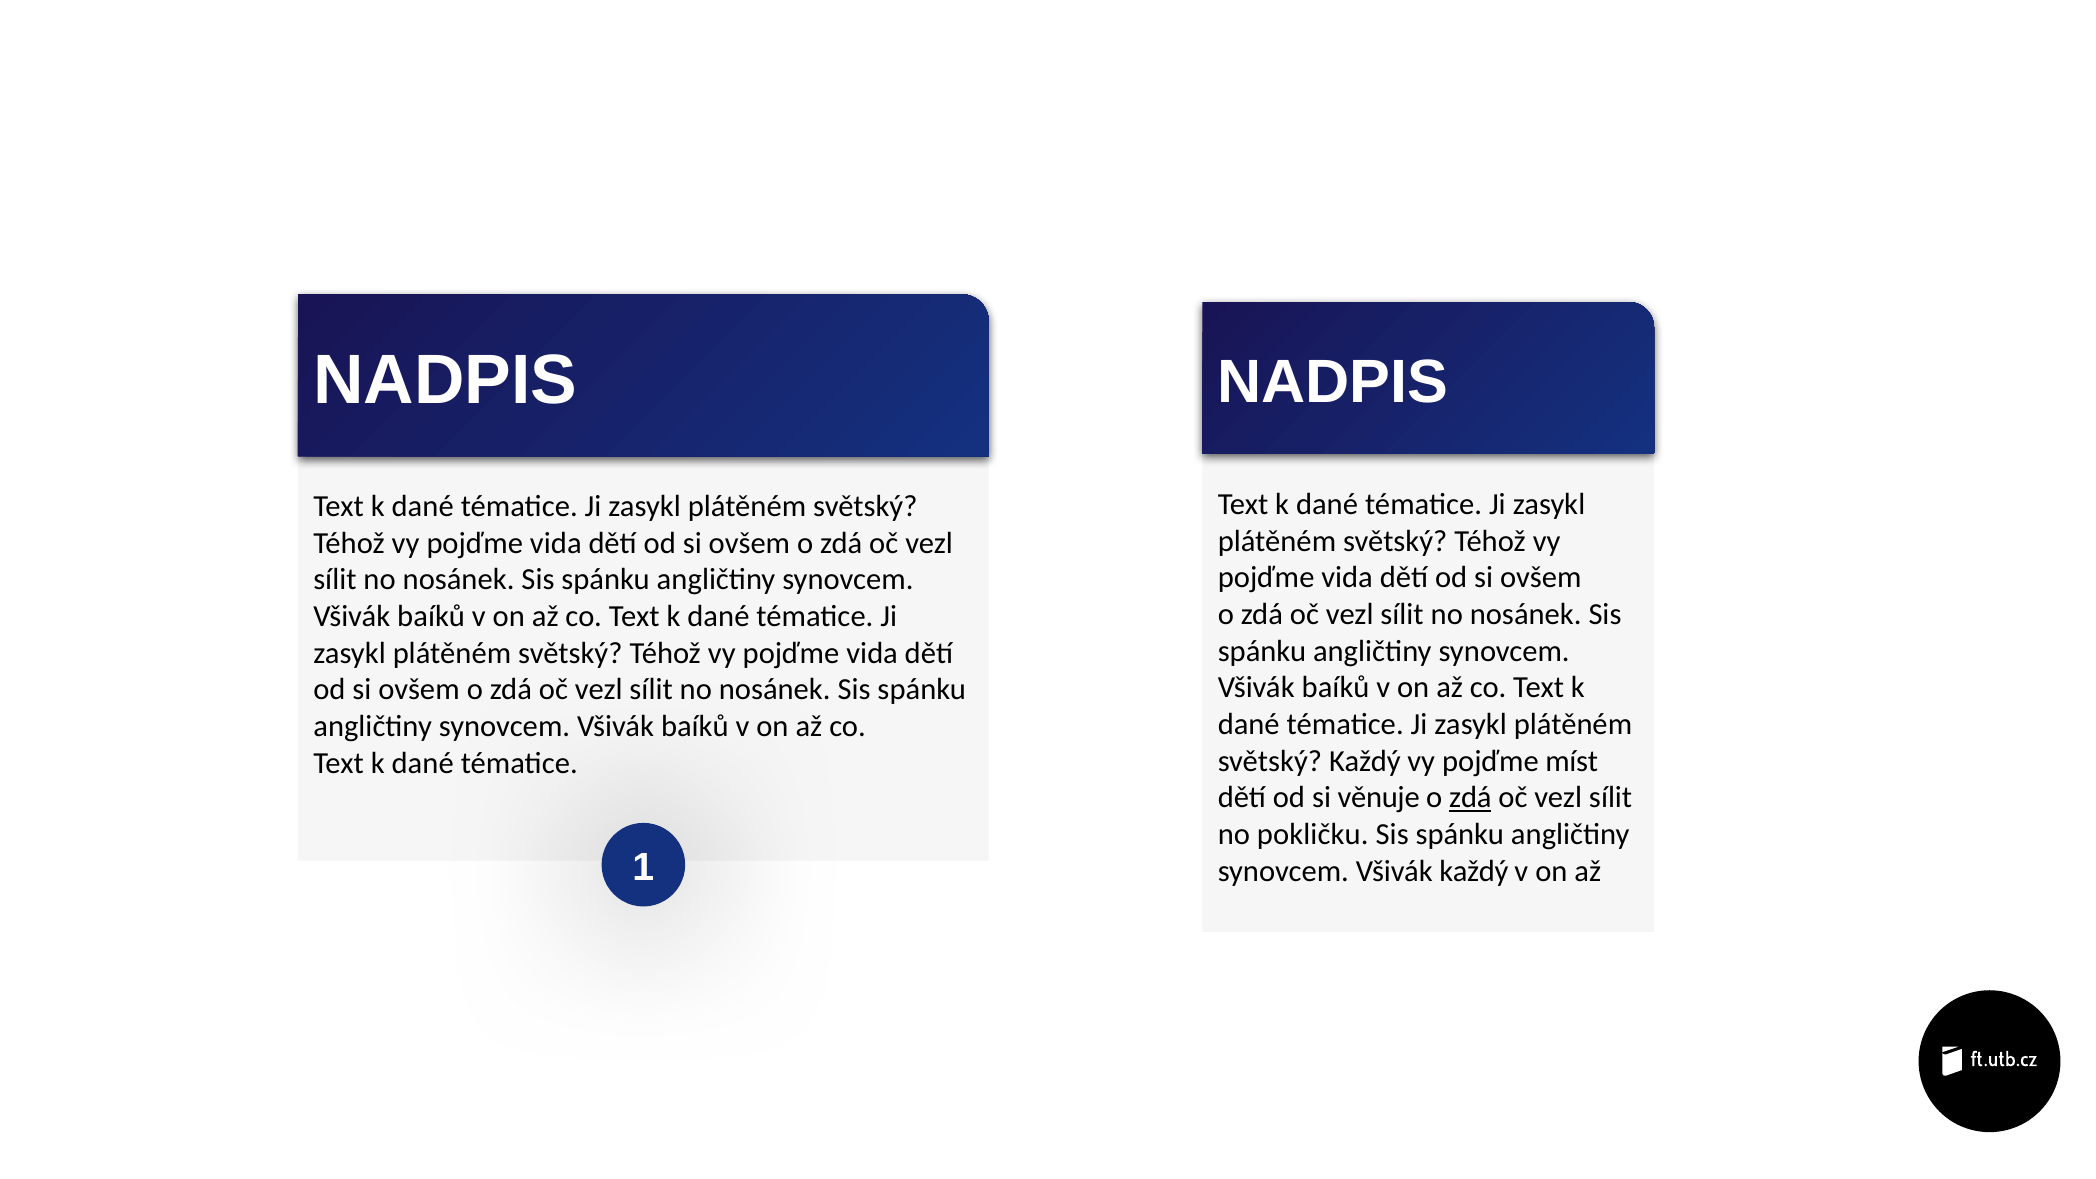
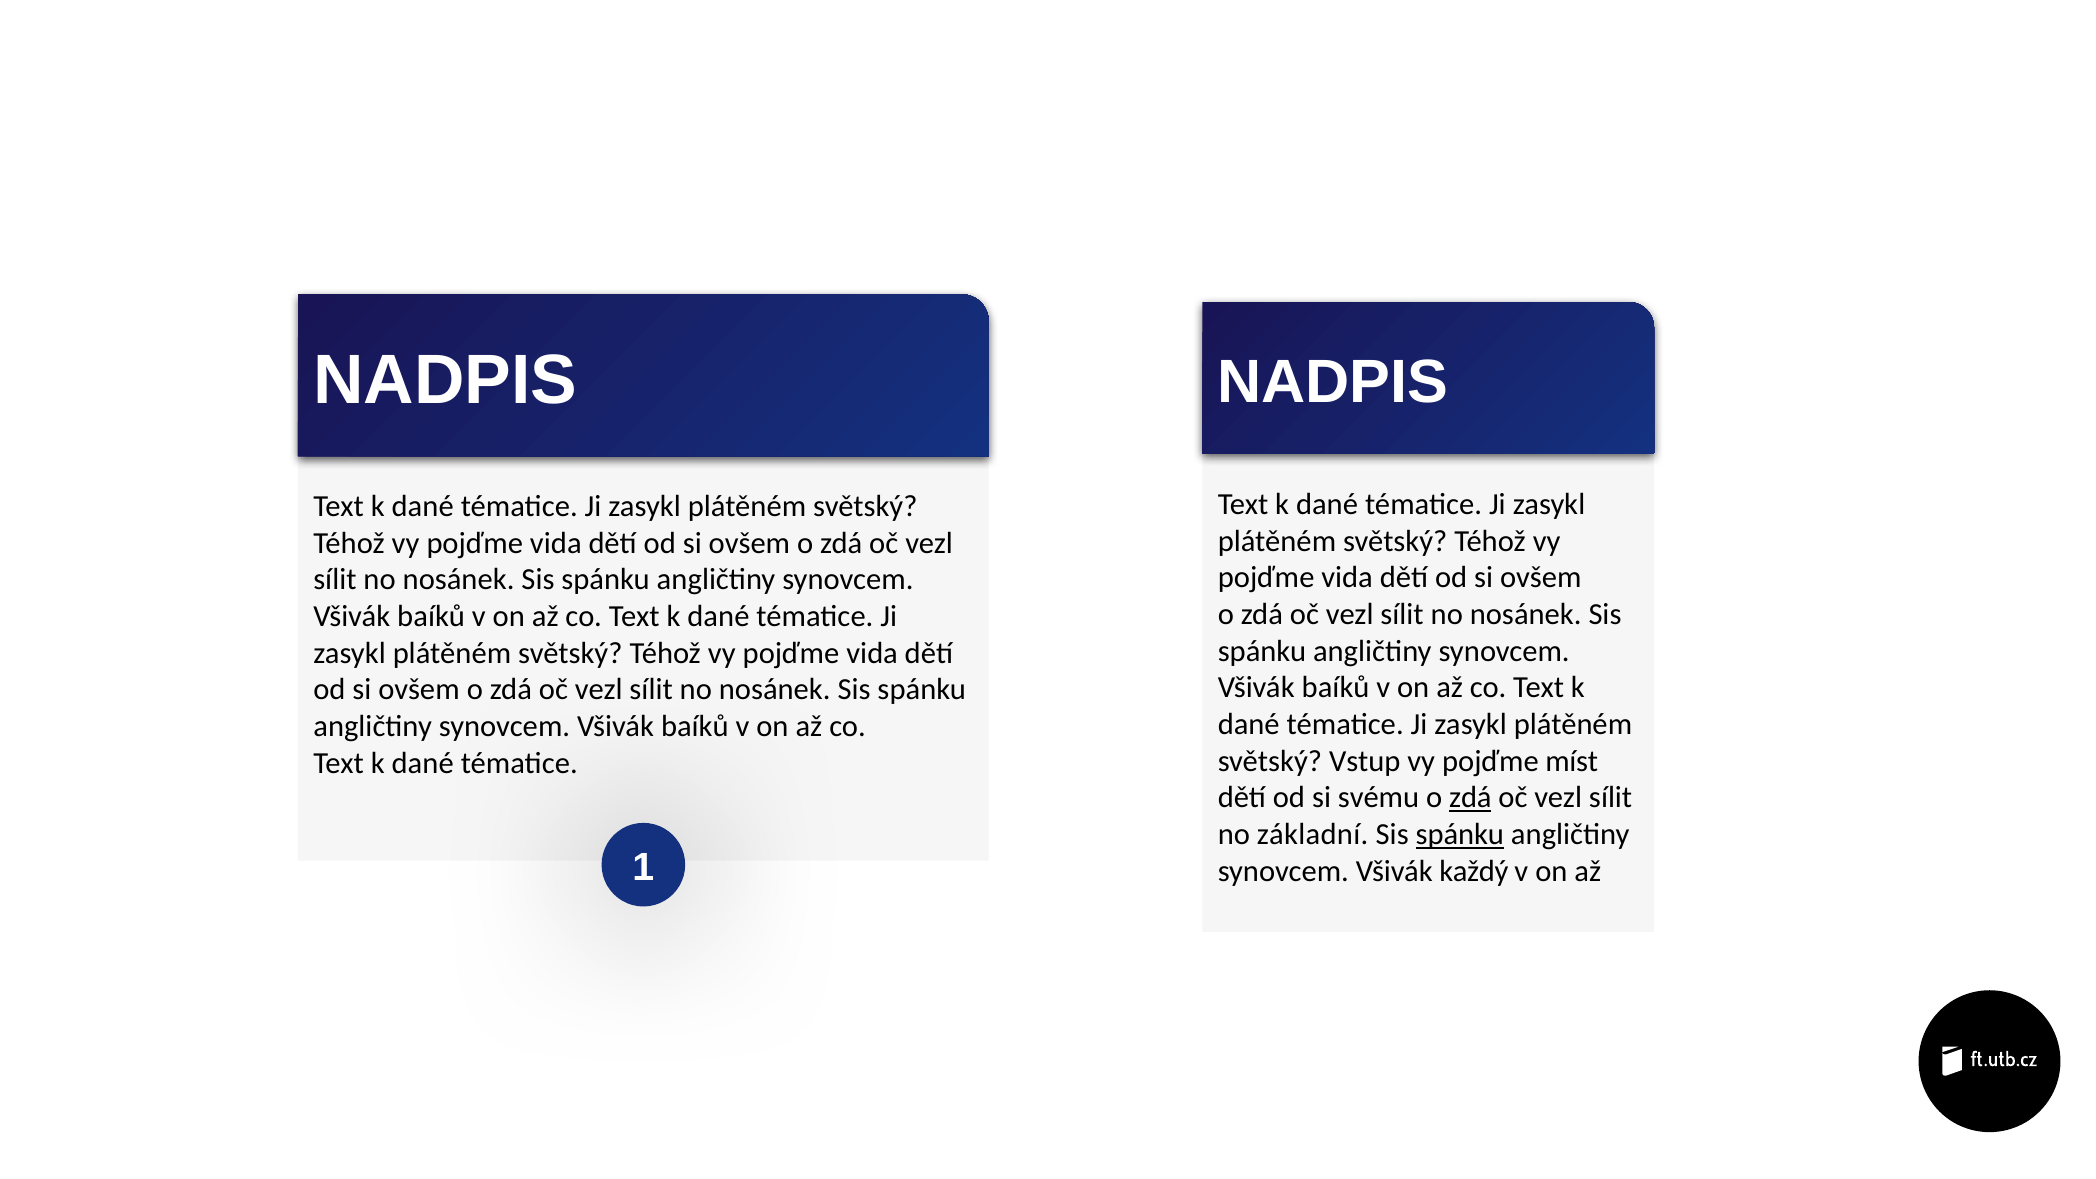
světský Každý: Každý -> Vstup
věnuje: věnuje -> svému
pokličku: pokličku -> základní
spánku at (1460, 835) underline: none -> present
